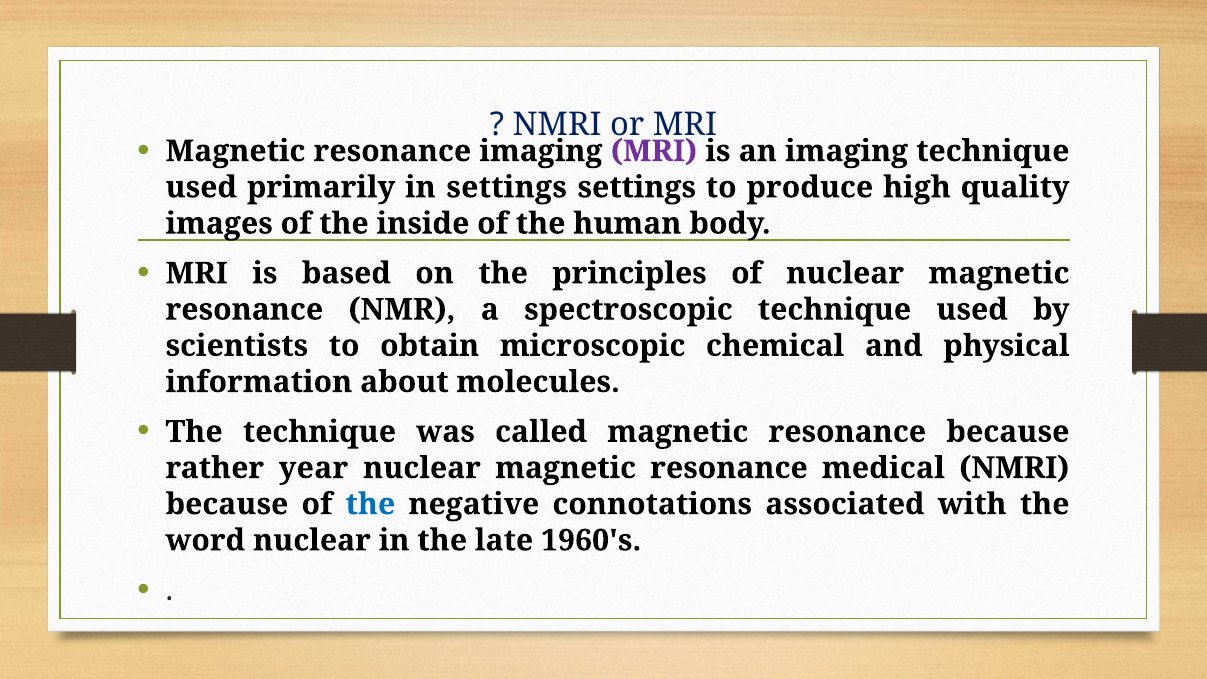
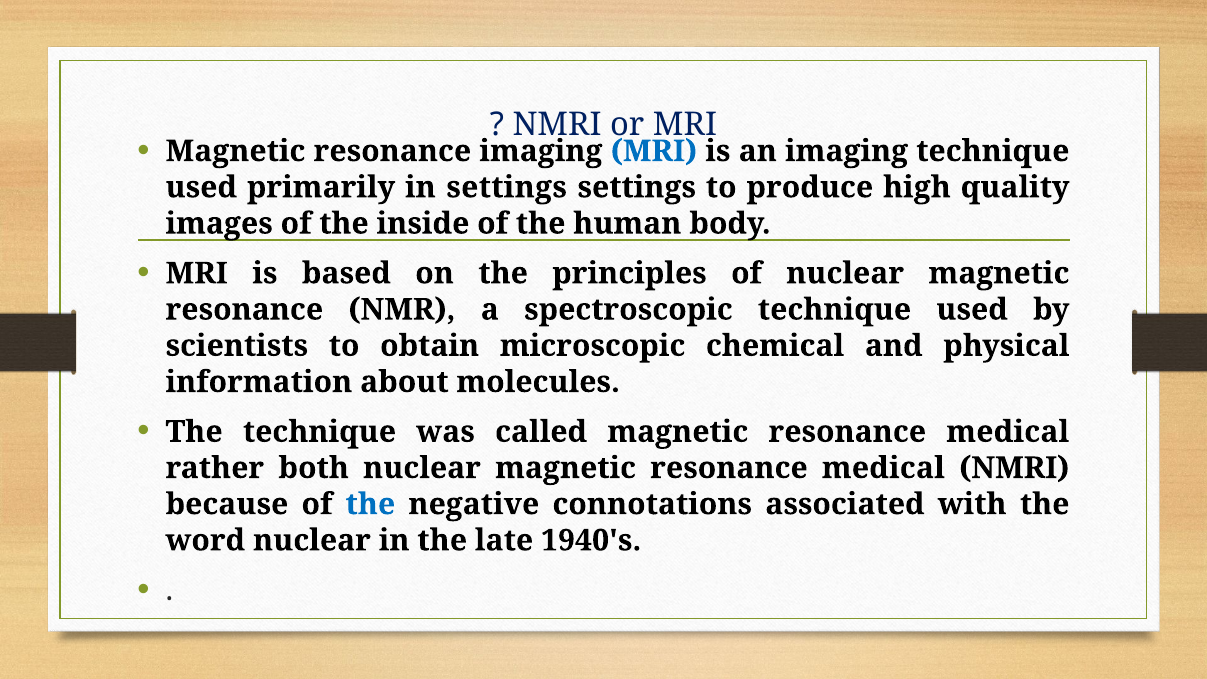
MRI at (654, 151) colour: purple -> blue
called magnetic resonance because: because -> medical
year: year -> both
1960's: 1960's -> 1940's
